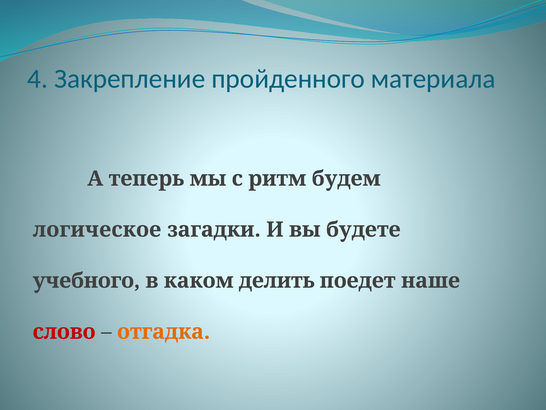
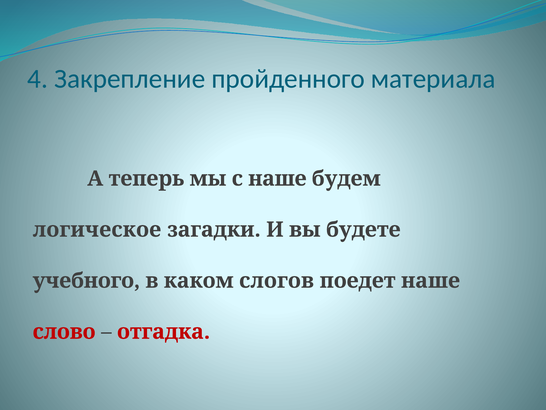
с ритм: ритм -> наше
делить: делить -> слогов
отгадка colour: orange -> red
